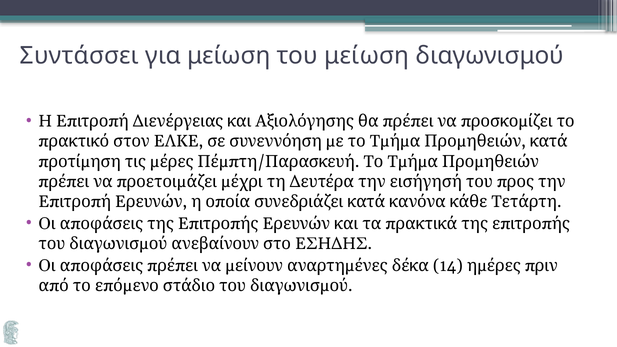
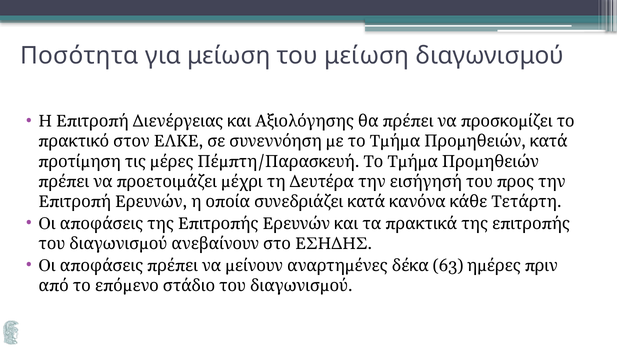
Συντάσσει: Συντάσσει -> Ποσότητα
14: 14 -> 63
